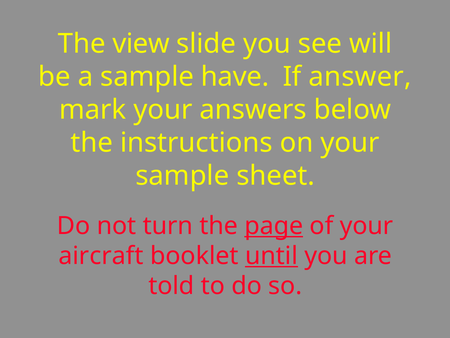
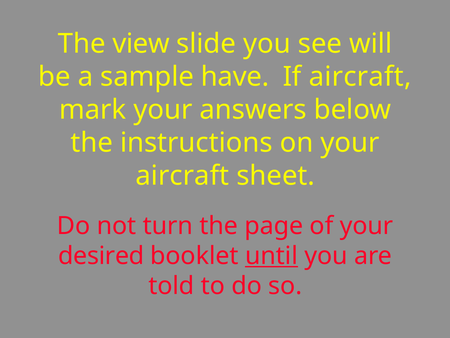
If answer: answer -> aircraft
sample at (182, 176): sample -> aircraft
page underline: present -> none
aircraft: aircraft -> desired
